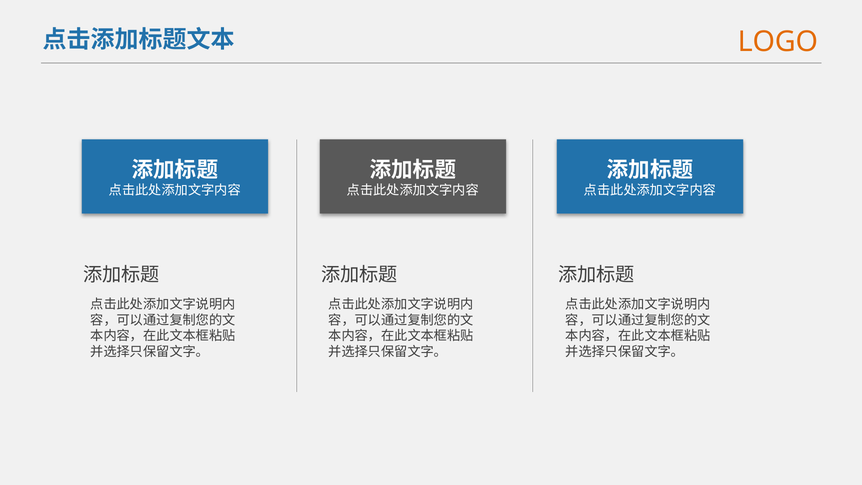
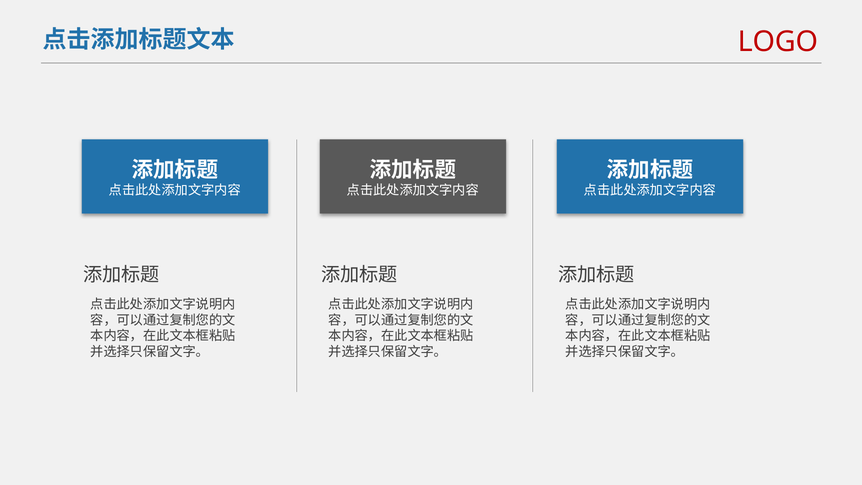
LOGO colour: orange -> red
